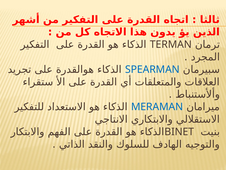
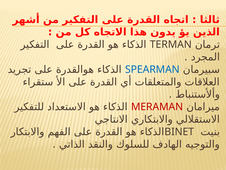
MERAMAN colour: blue -> red
